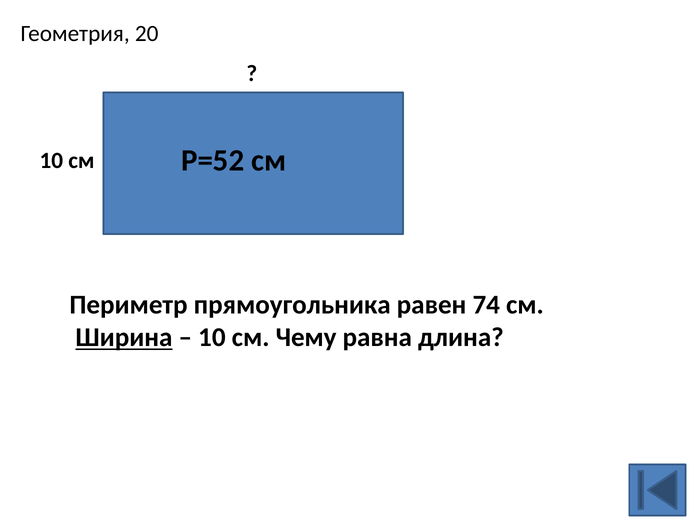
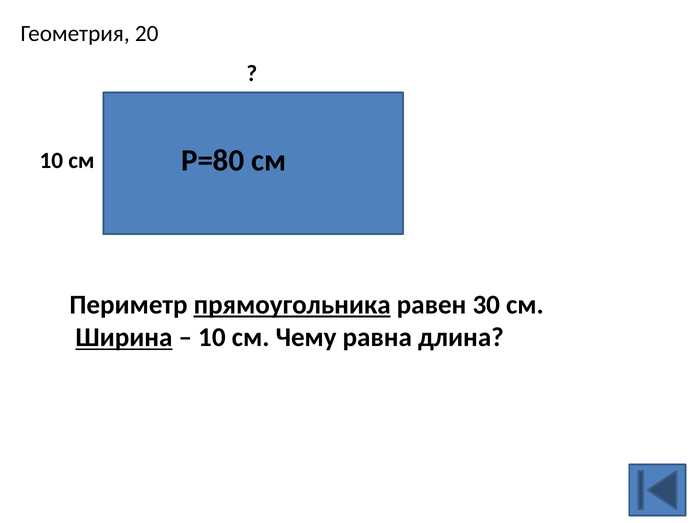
Р=52: Р=52 -> Р=80
прямоугольника underline: none -> present
74: 74 -> 30
